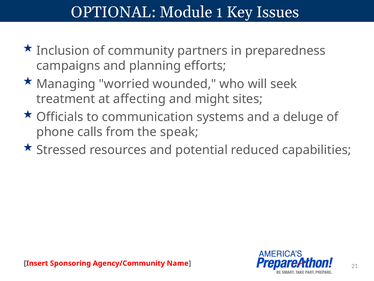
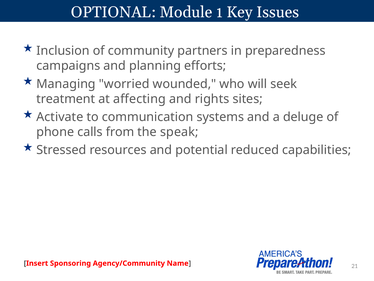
might: might -> rights
Officials: Officials -> Activate
